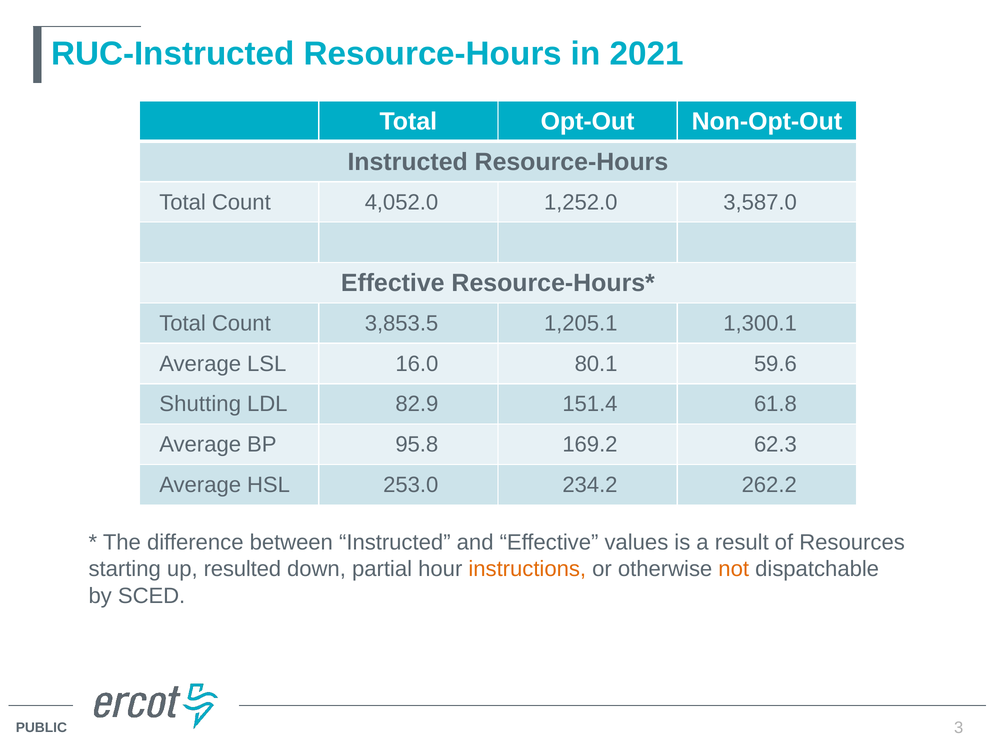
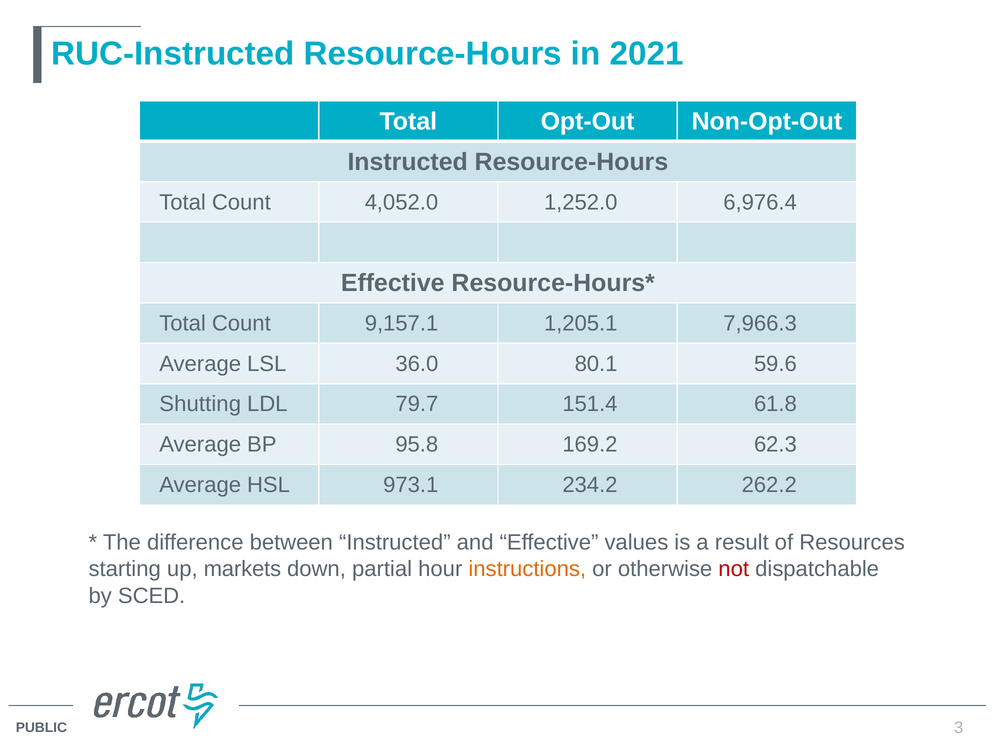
3,587.0: 3,587.0 -> 6,976.4
3,853.5: 3,853.5 -> 9,157.1
1,300.1: 1,300.1 -> 7,966.3
16.0: 16.0 -> 36.0
82.9: 82.9 -> 79.7
253.0: 253.0 -> 973.1
resulted: resulted -> markets
not colour: orange -> red
